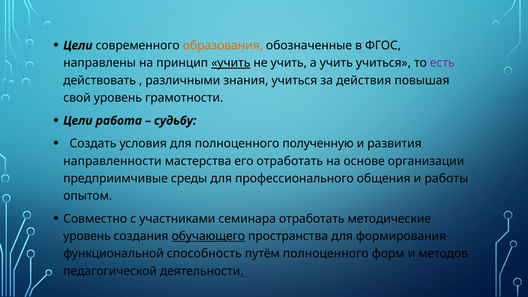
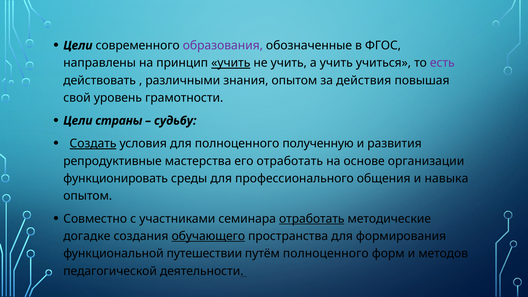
образования colour: orange -> purple
знания учиться: учиться -> опытом
работа: работа -> страны
Создать underline: none -> present
направленности: направленности -> репродуктивные
предприимчивые: предприимчивые -> функционировать
работы: работы -> навыка
отработать at (312, 219) underline: none -> present
уровень at (87, 236): уровень -> догадке
способность: способность -> путешествии
